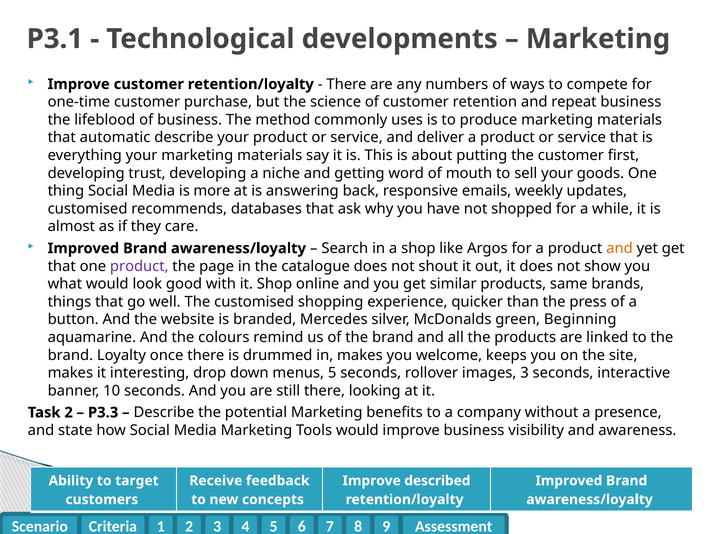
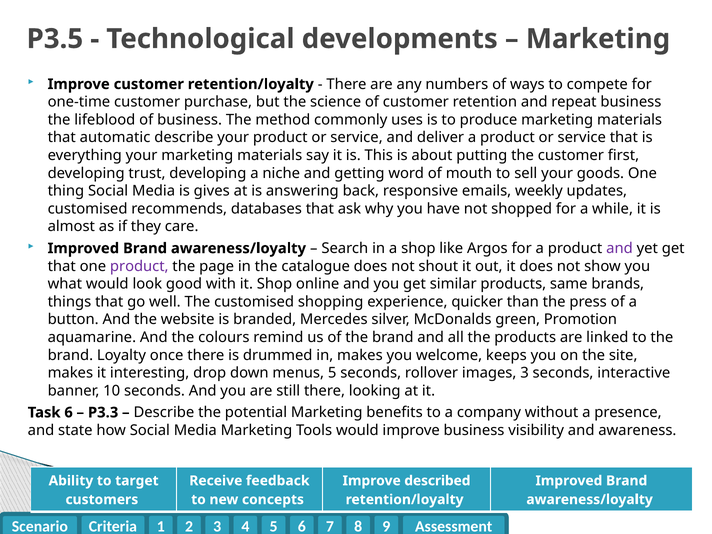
P3.1: P3.1 -> P3.5
more: more -> gives
and at (619, 248) colour: orange -> purple
Beginning: Beginning -> Promotion
Task 2: 2 -> 6
